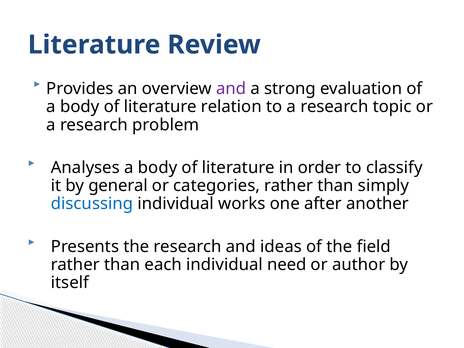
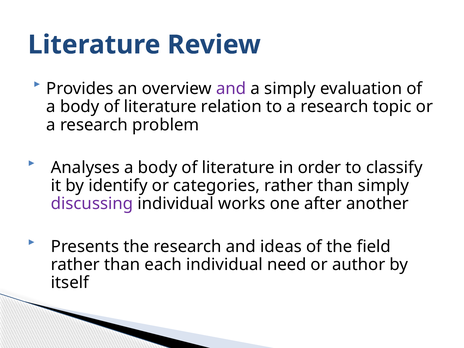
a strong: strong -> simply
general: general -> identify
discussing colour: blue -> purple
